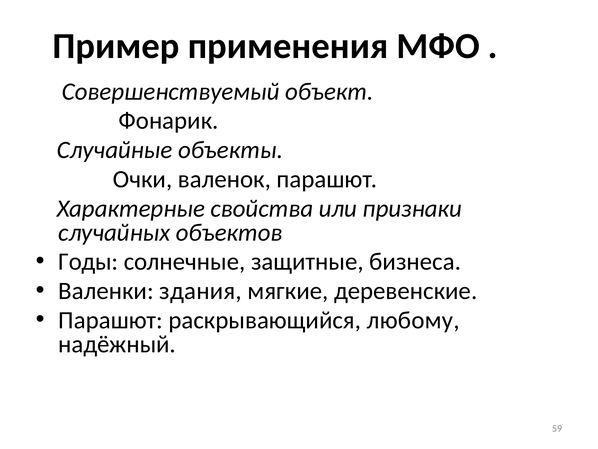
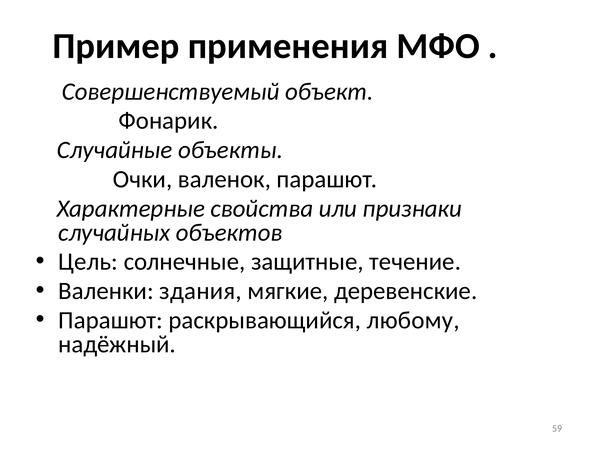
Годы: Годы -> Цель
бизнеса: бизнеса -> течение
